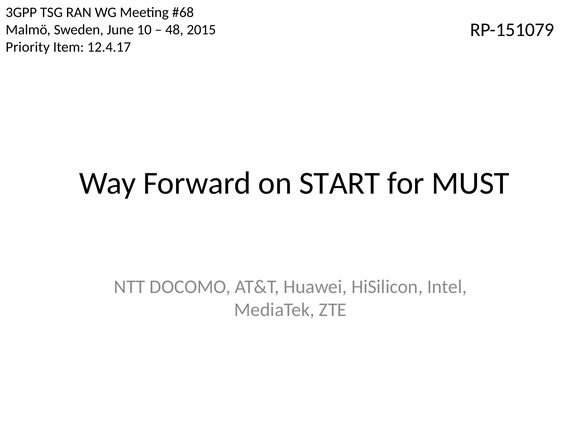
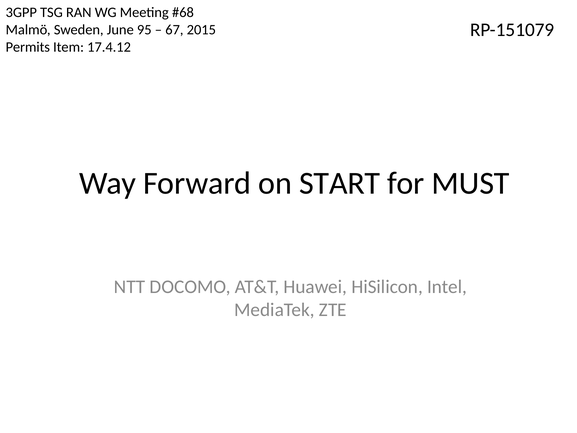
10: 10 -> 95
48: 48 -> 67
Priority: Priority -> Permits
12.4.17: 12.4.17 -> 17.4.12
